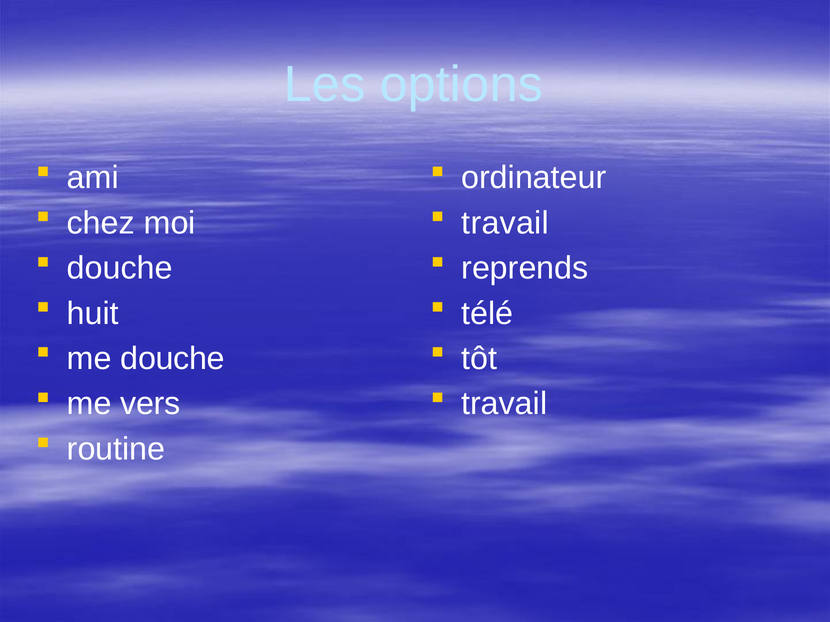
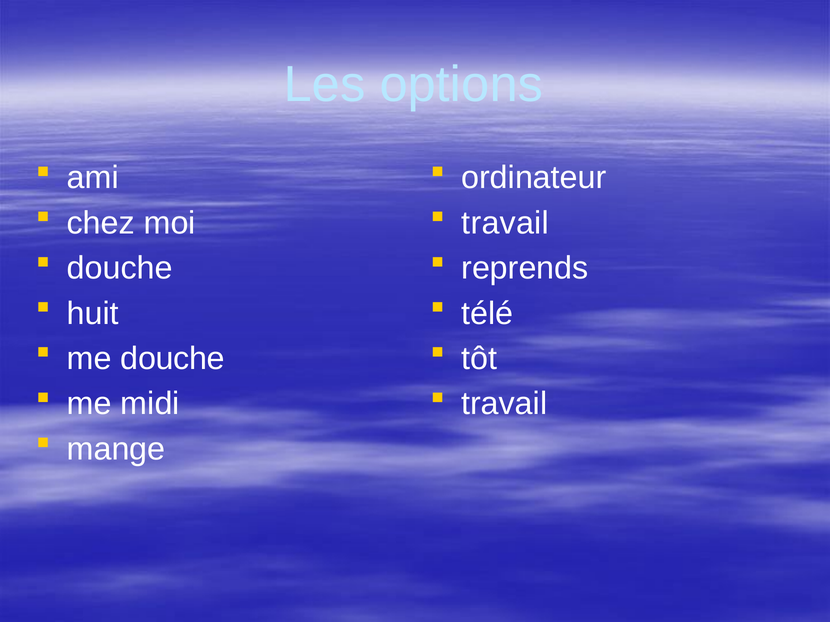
vers: vers -> midi
routine: routine -> mange
